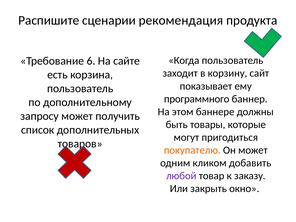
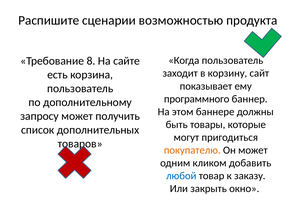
рекомендация: рекомендация -> возможностью
6: 6 -> 8
любой colour: purple -> blue
